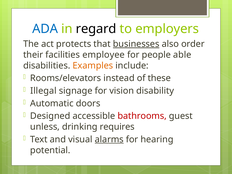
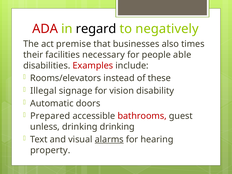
ADA colour: blue -> red
employers: employers -> negatively
protects: protects -> premise
businesses underline: present -> none
order: order -> times
employee: employee -> necessary
Examples colour: orange -> red
Designed: Designed -> Prepared
drinking requires: requires -> drinking
potential: potential -> property
